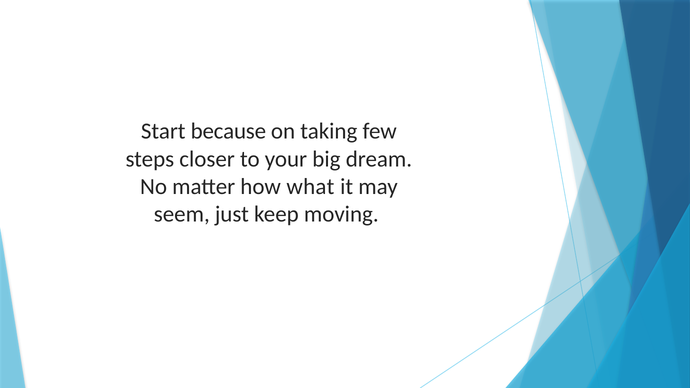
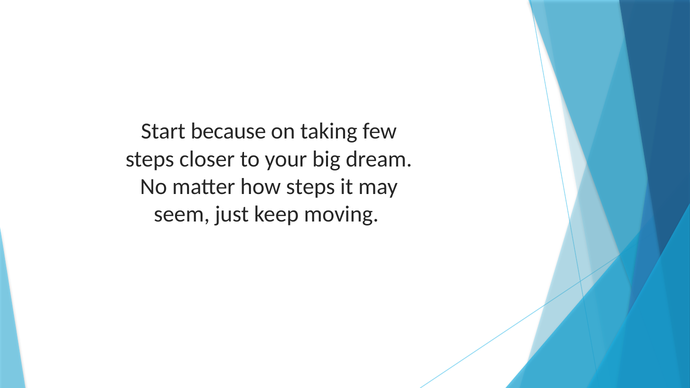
how what: what -> steps
